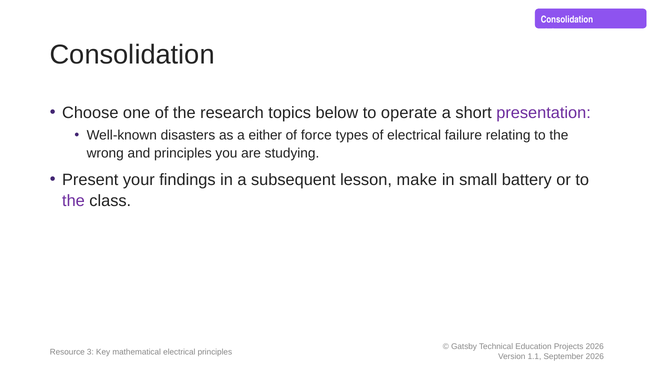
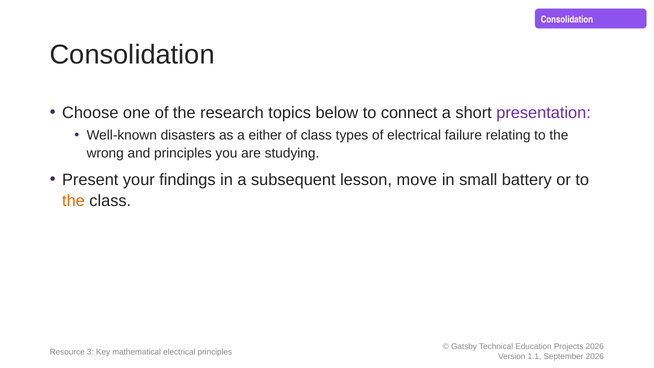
operate: operate -> connect
of force: force -> class
make: make -> move
the at (73, 201) colour: purple -> orange
